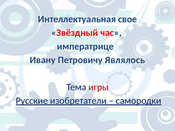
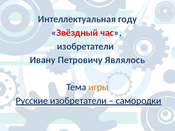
свое: свое -> году
императрице at (85, 46): императрице -> изобретатели
игры colour: red -> orange
